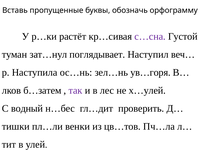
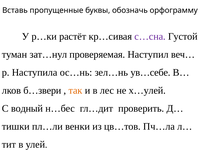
поглядывает: поглядывает -> проверяемая
ув…горя: ув…горя -> ув…себе
б…затем: б…затем -> б…звери
так colour: purple -> orange
